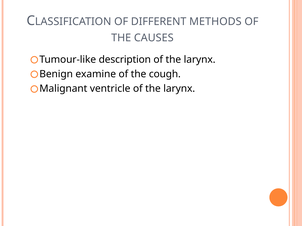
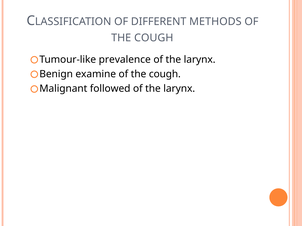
CAUSES at (154, 38): CAUSES -> COUGH
description: description -> prevalence
ventricle: ventricle -> followed
